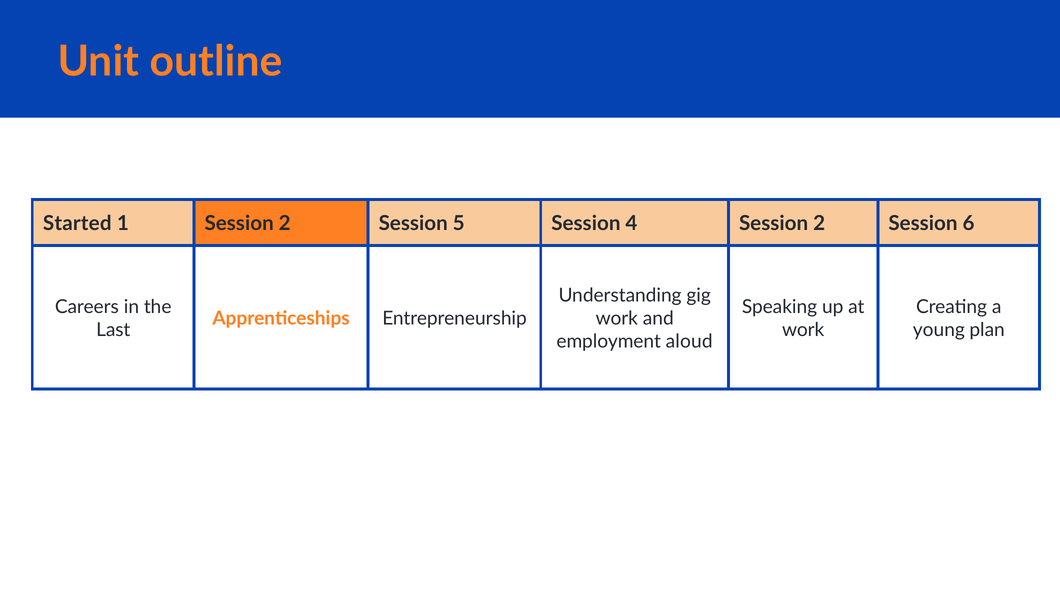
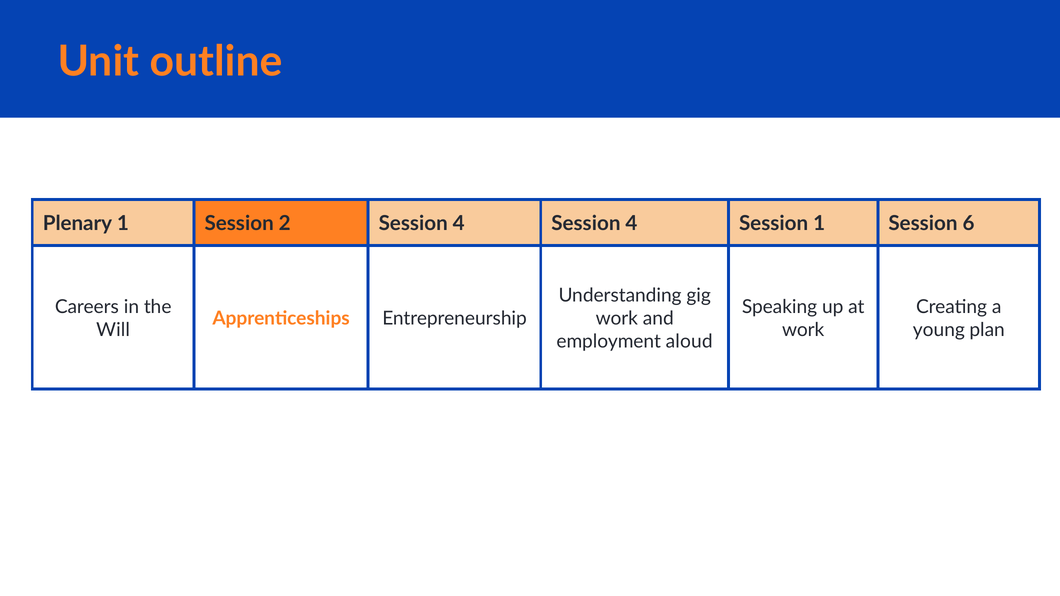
Started: Started -> Plenary
2 Session 5: 5 -> 4
4 Session 2: 2 -> 1
Last: Last -> Will
